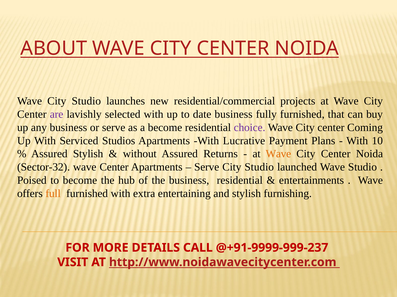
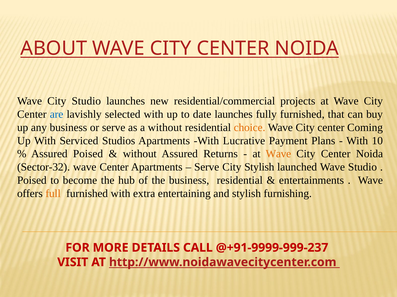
are colour: purple -> blue
date business: business -> launches
a become: become -> without
choice colour: purple -> orange
Assured Stylish: Stylish -> Poised
Studio at (259, 167): Studio -> Stylish
